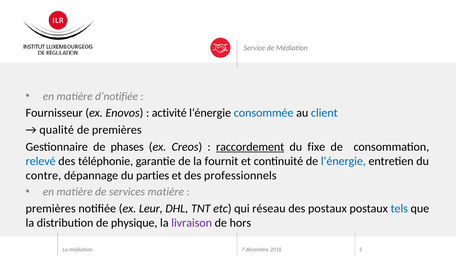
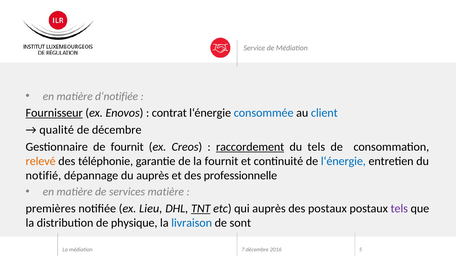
Fournisseur underline: none -> present
activité: activité -> contrat
de premières: premières -> décembre
de phases: phases -> fournit
du fixe: fixe -> tels
relevé colour: blue -> orange
contre: contre -> notifié
du parties: parties -> auprès
professionnels: professionnels -> professionnelle
Leur: Leur -> Lieu
TNT underline: none -> present
qui réseau: réseau -> auprès
tels at (399, 209) colour: blue -> purple
livraison colour: purple -> blue
hors: hors -> sont
